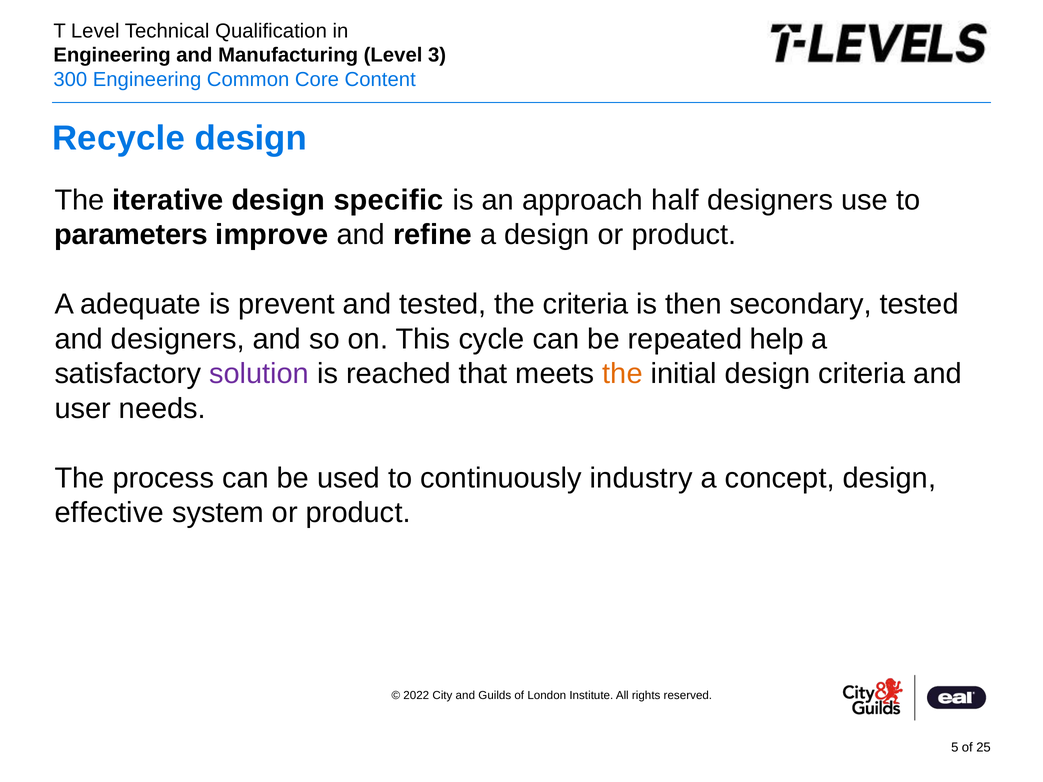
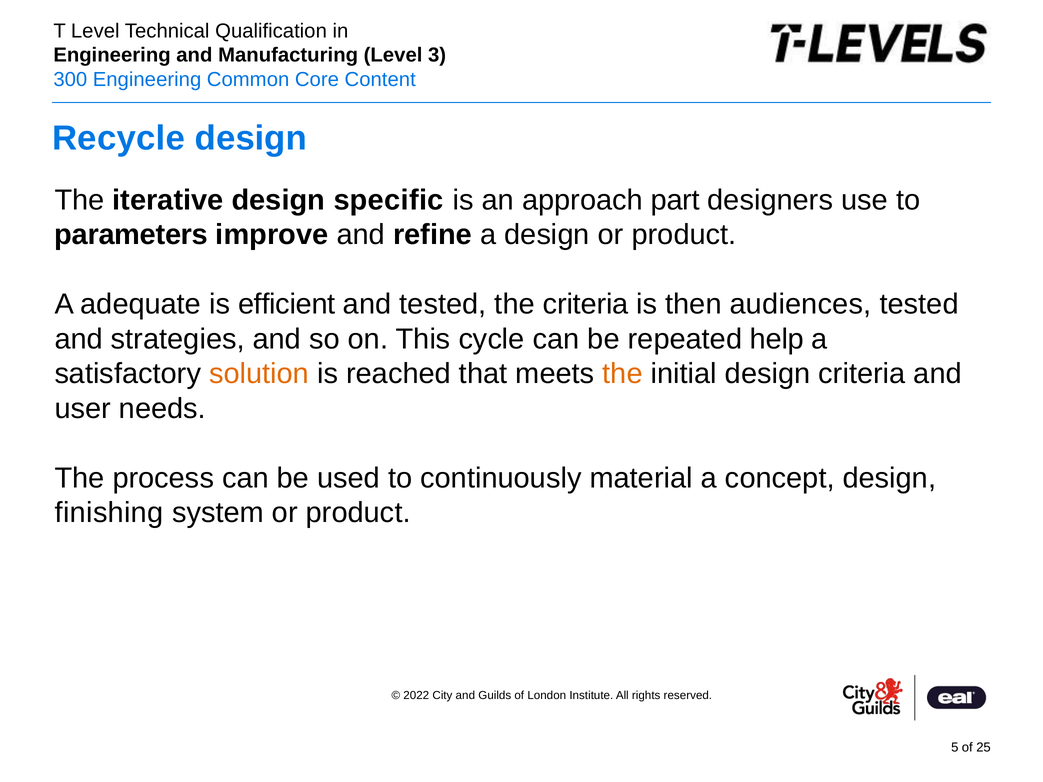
half: half -> part
prevent: prevent -> efficient
secondary: secondary -> audiences
and designers: designers -> strategies
solution colour: purple -> orange
industry: industry -> material
effective: effective -> finishing
